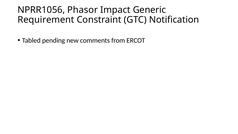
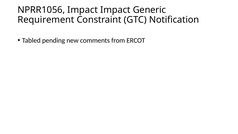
NPRR1056 Phasor: Phasor -> Impact
